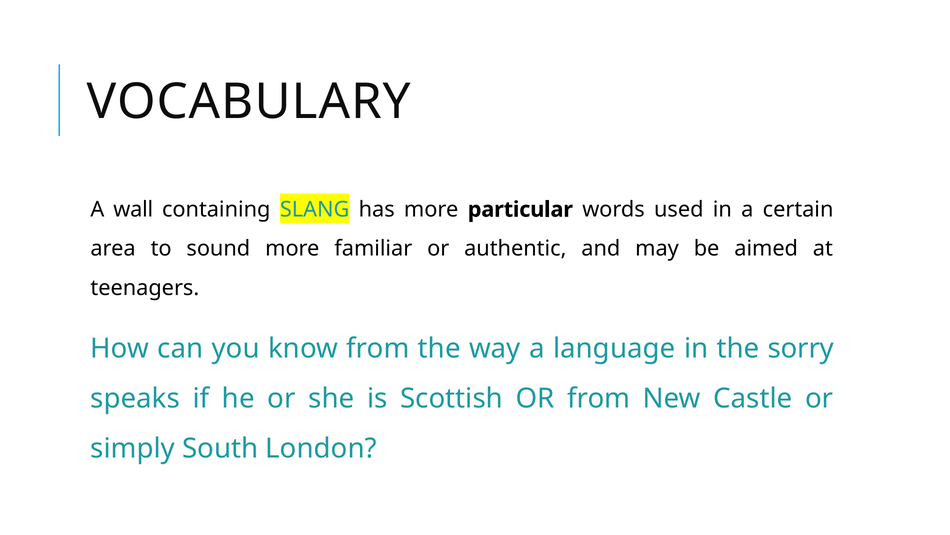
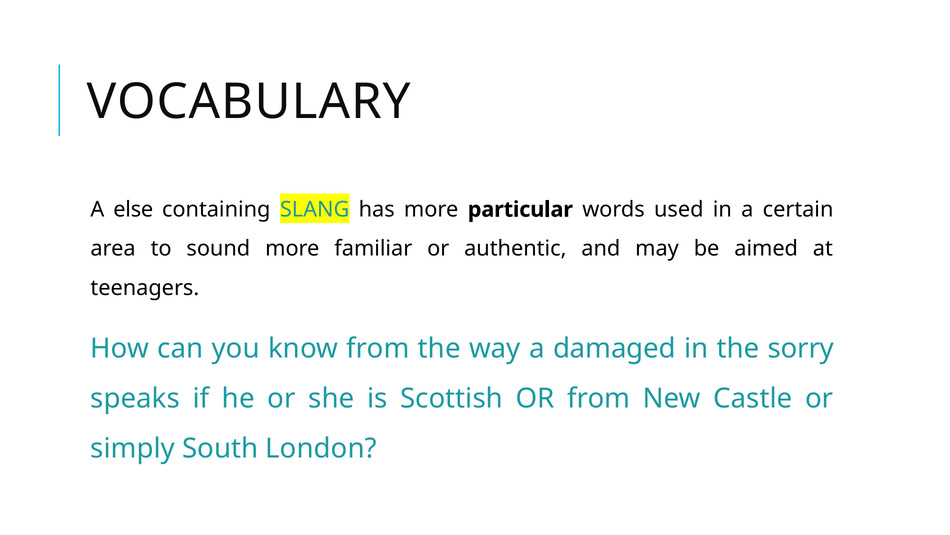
wall: wall -> else
language: language -> damaged
